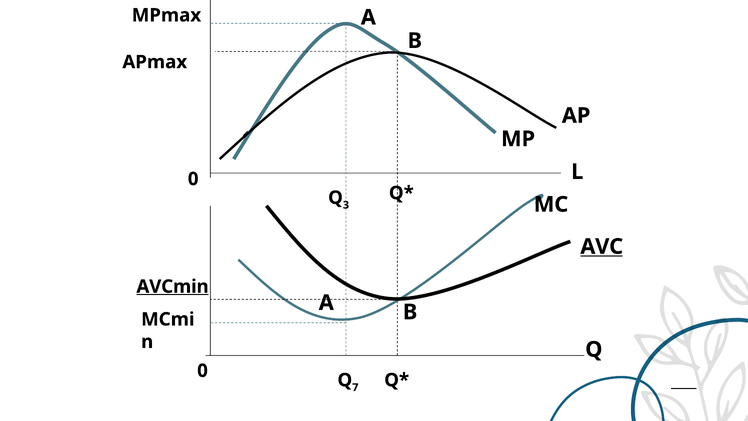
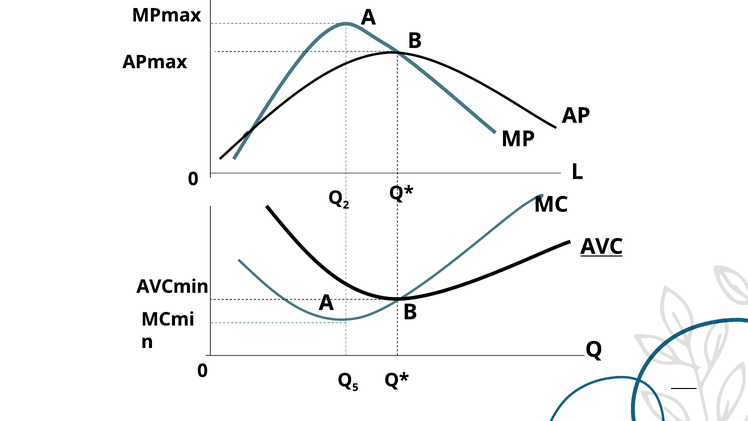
3: 3 -> 2
AVCmin underline: present -> none
7: 7 -> 5
